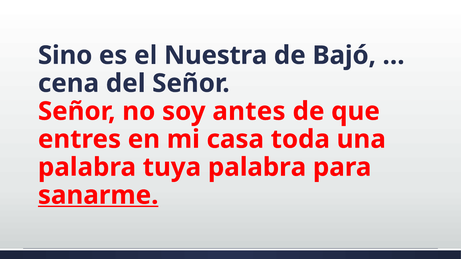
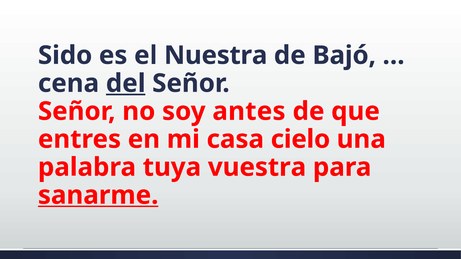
Sino: Sino -> Sido
del underline: none -> present
toda: toda -> cielo
tuya palabra: palabra -> vuestra
